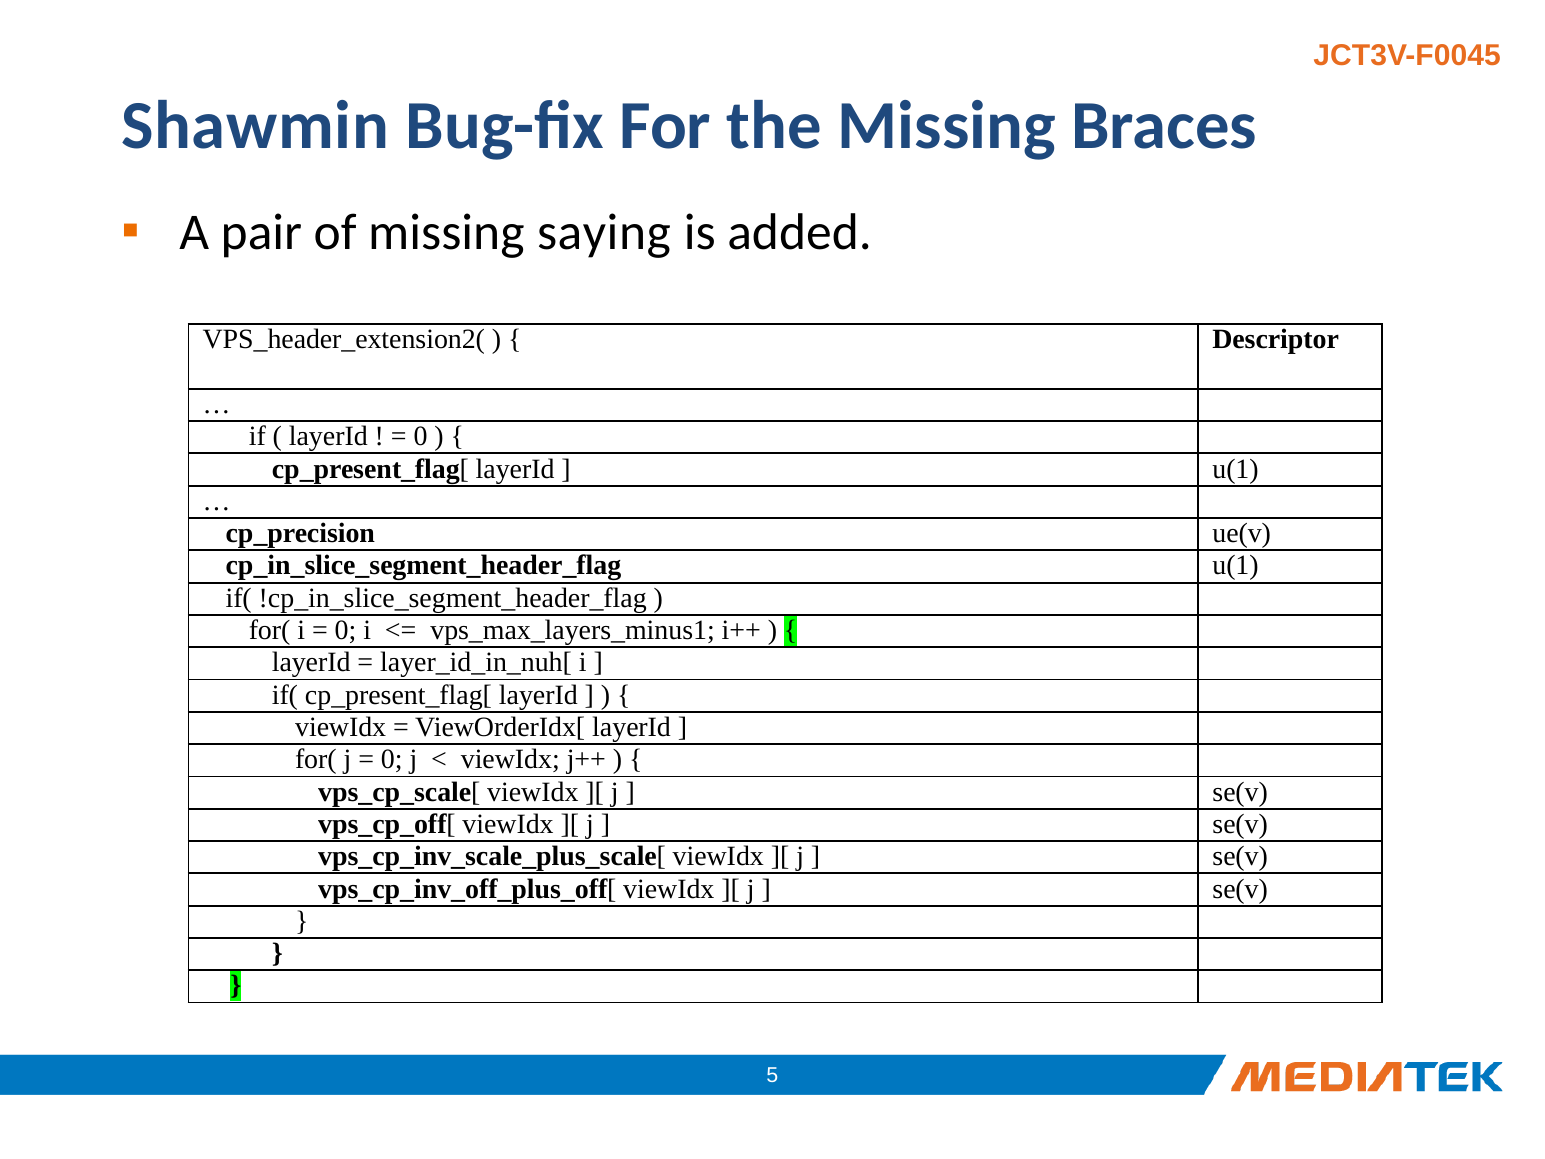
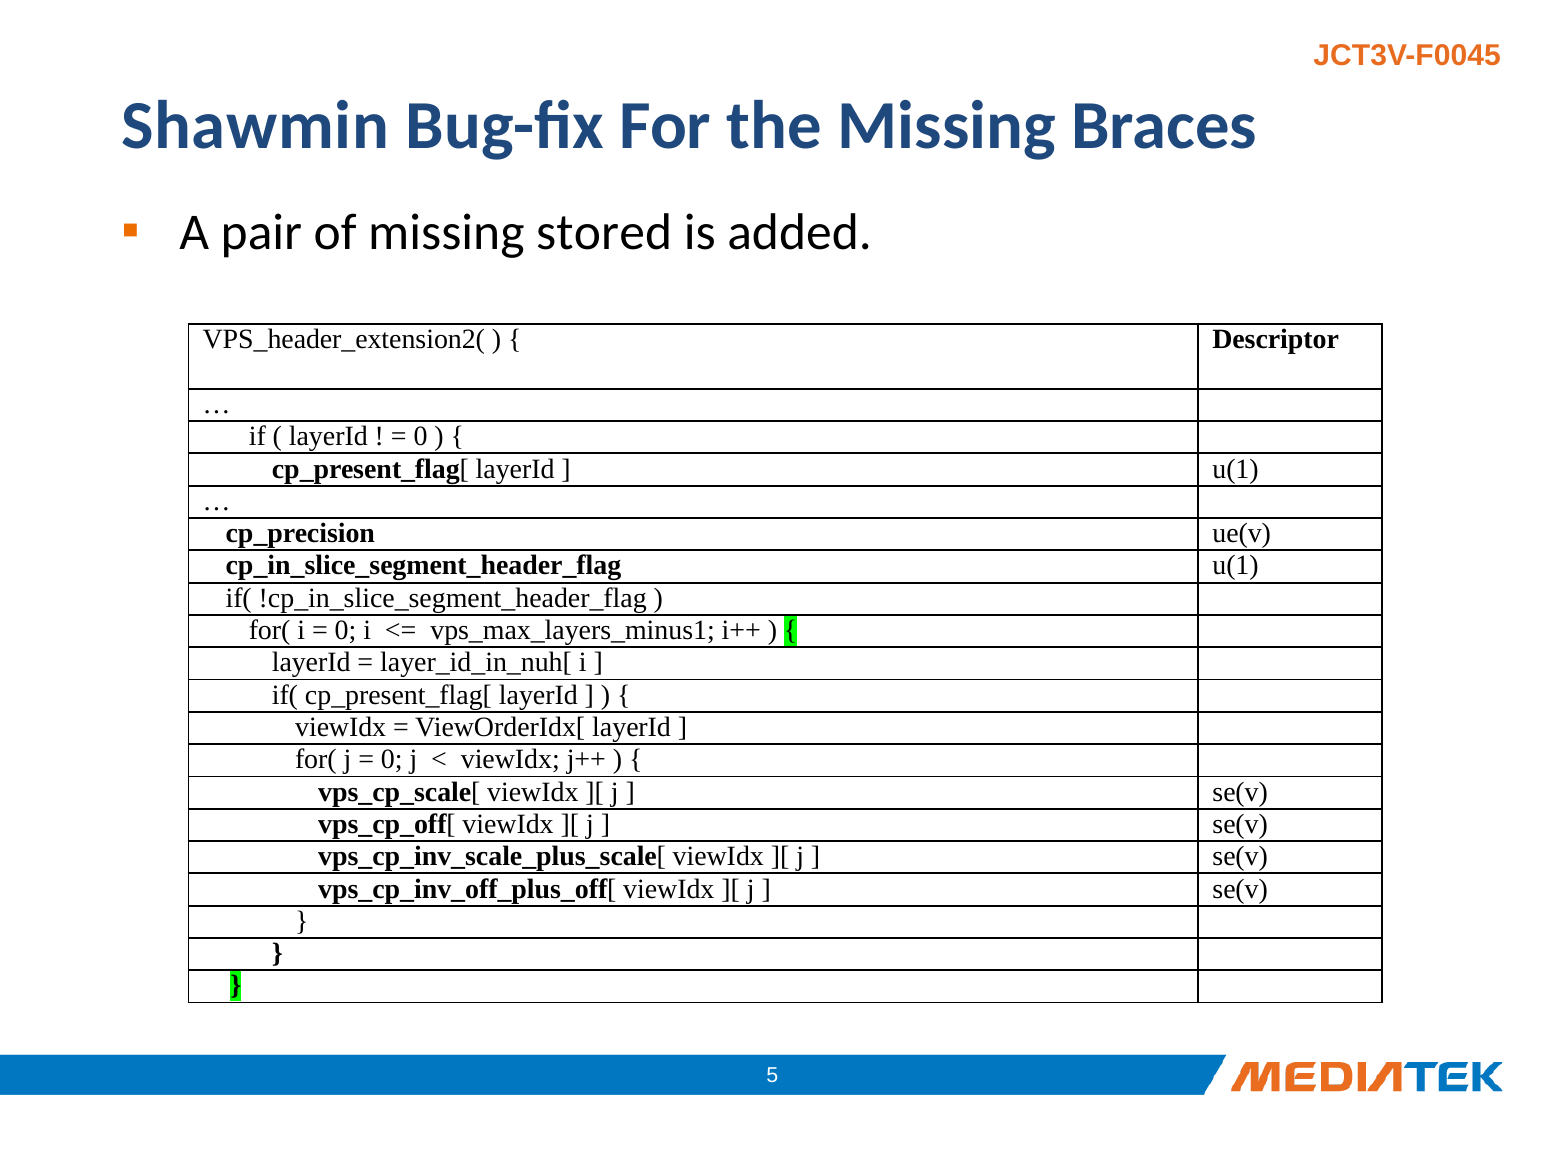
saying: saying -> stored
